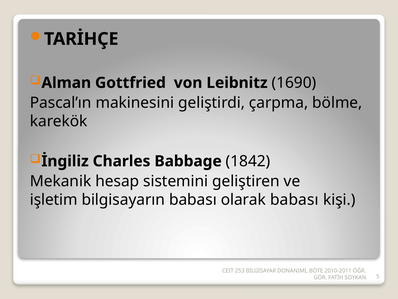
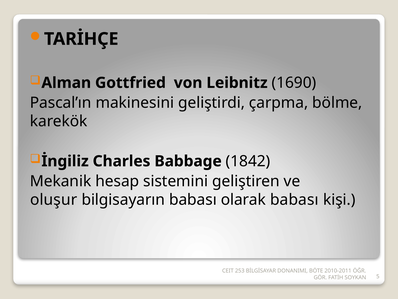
işletim: işletim -> oluşur
